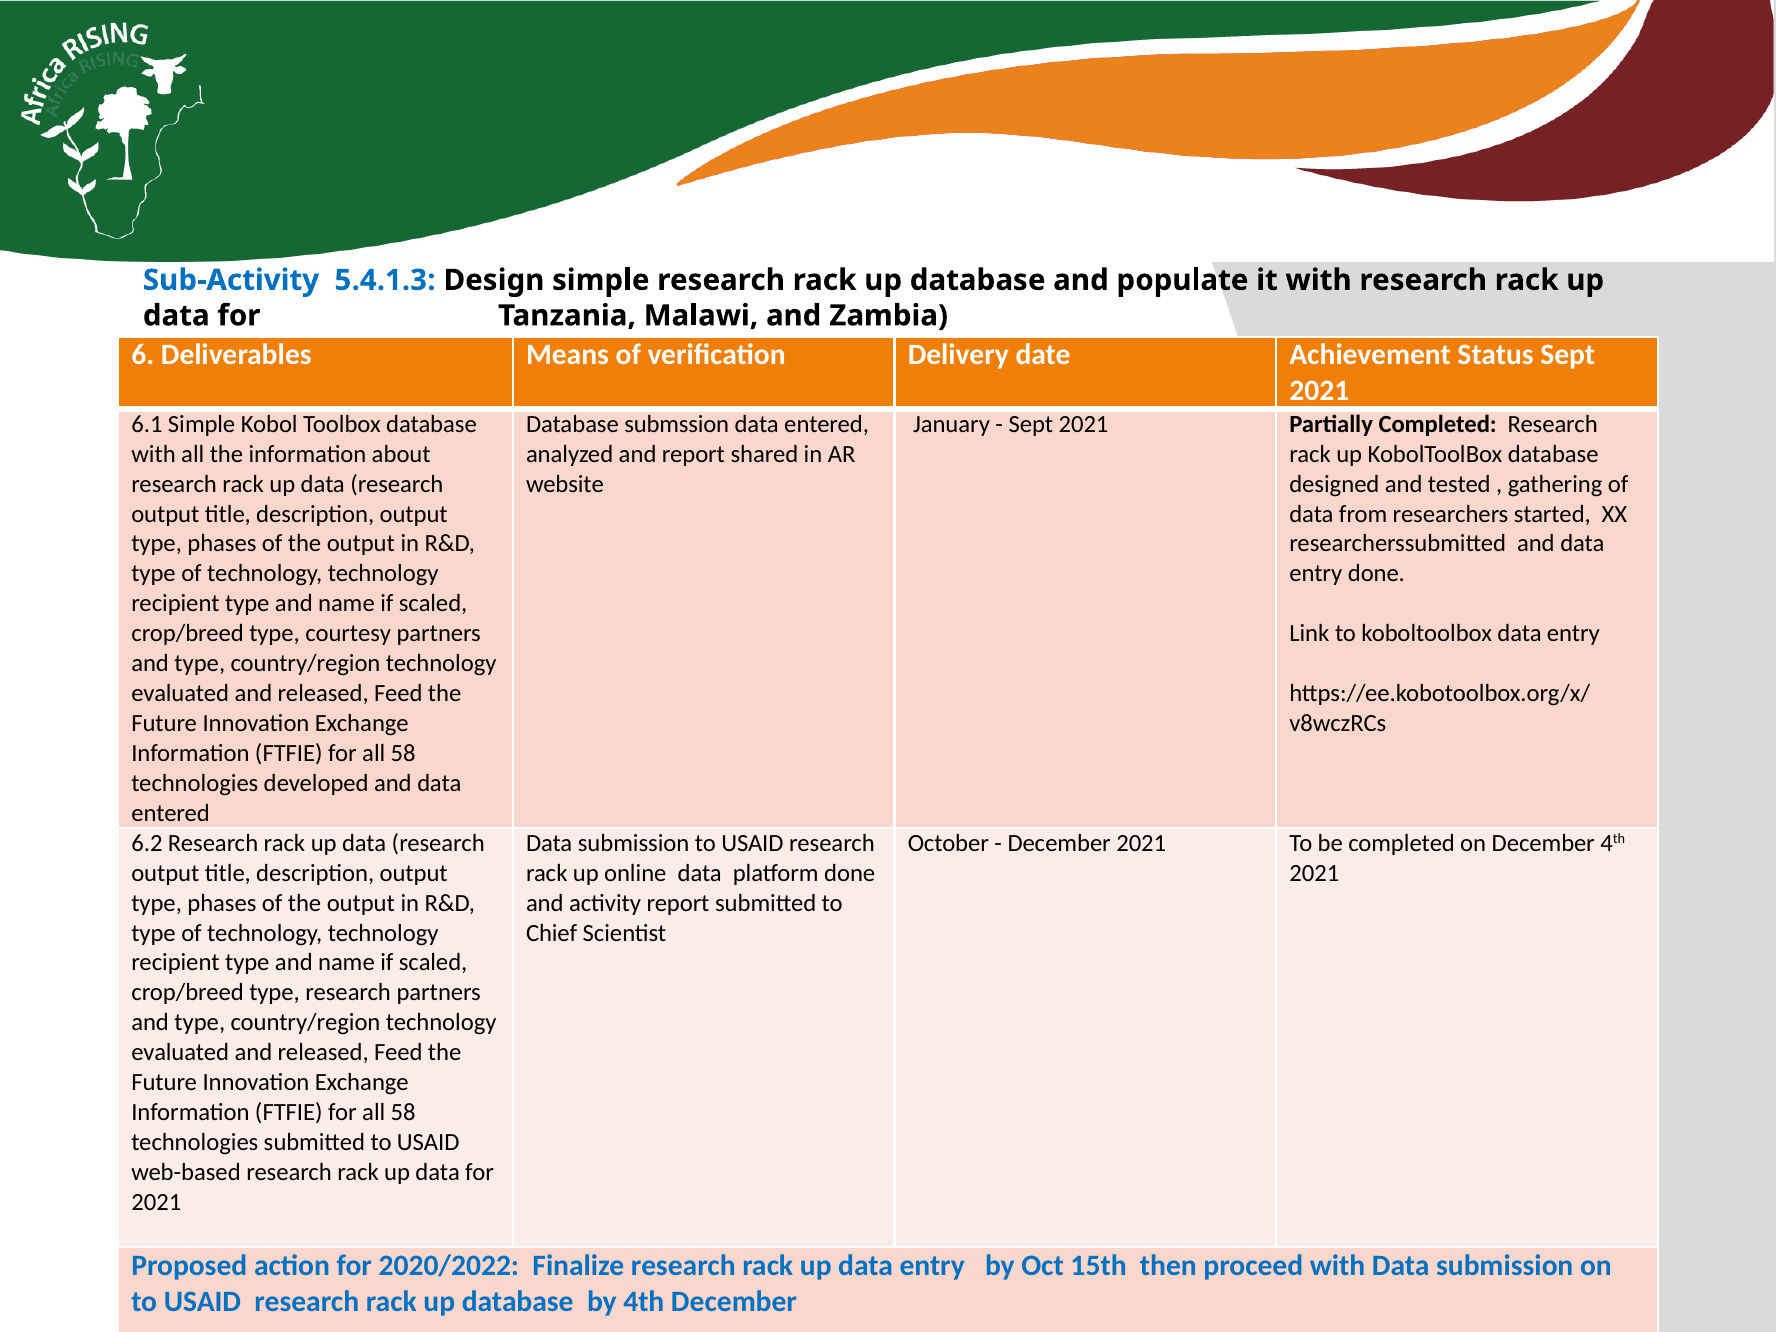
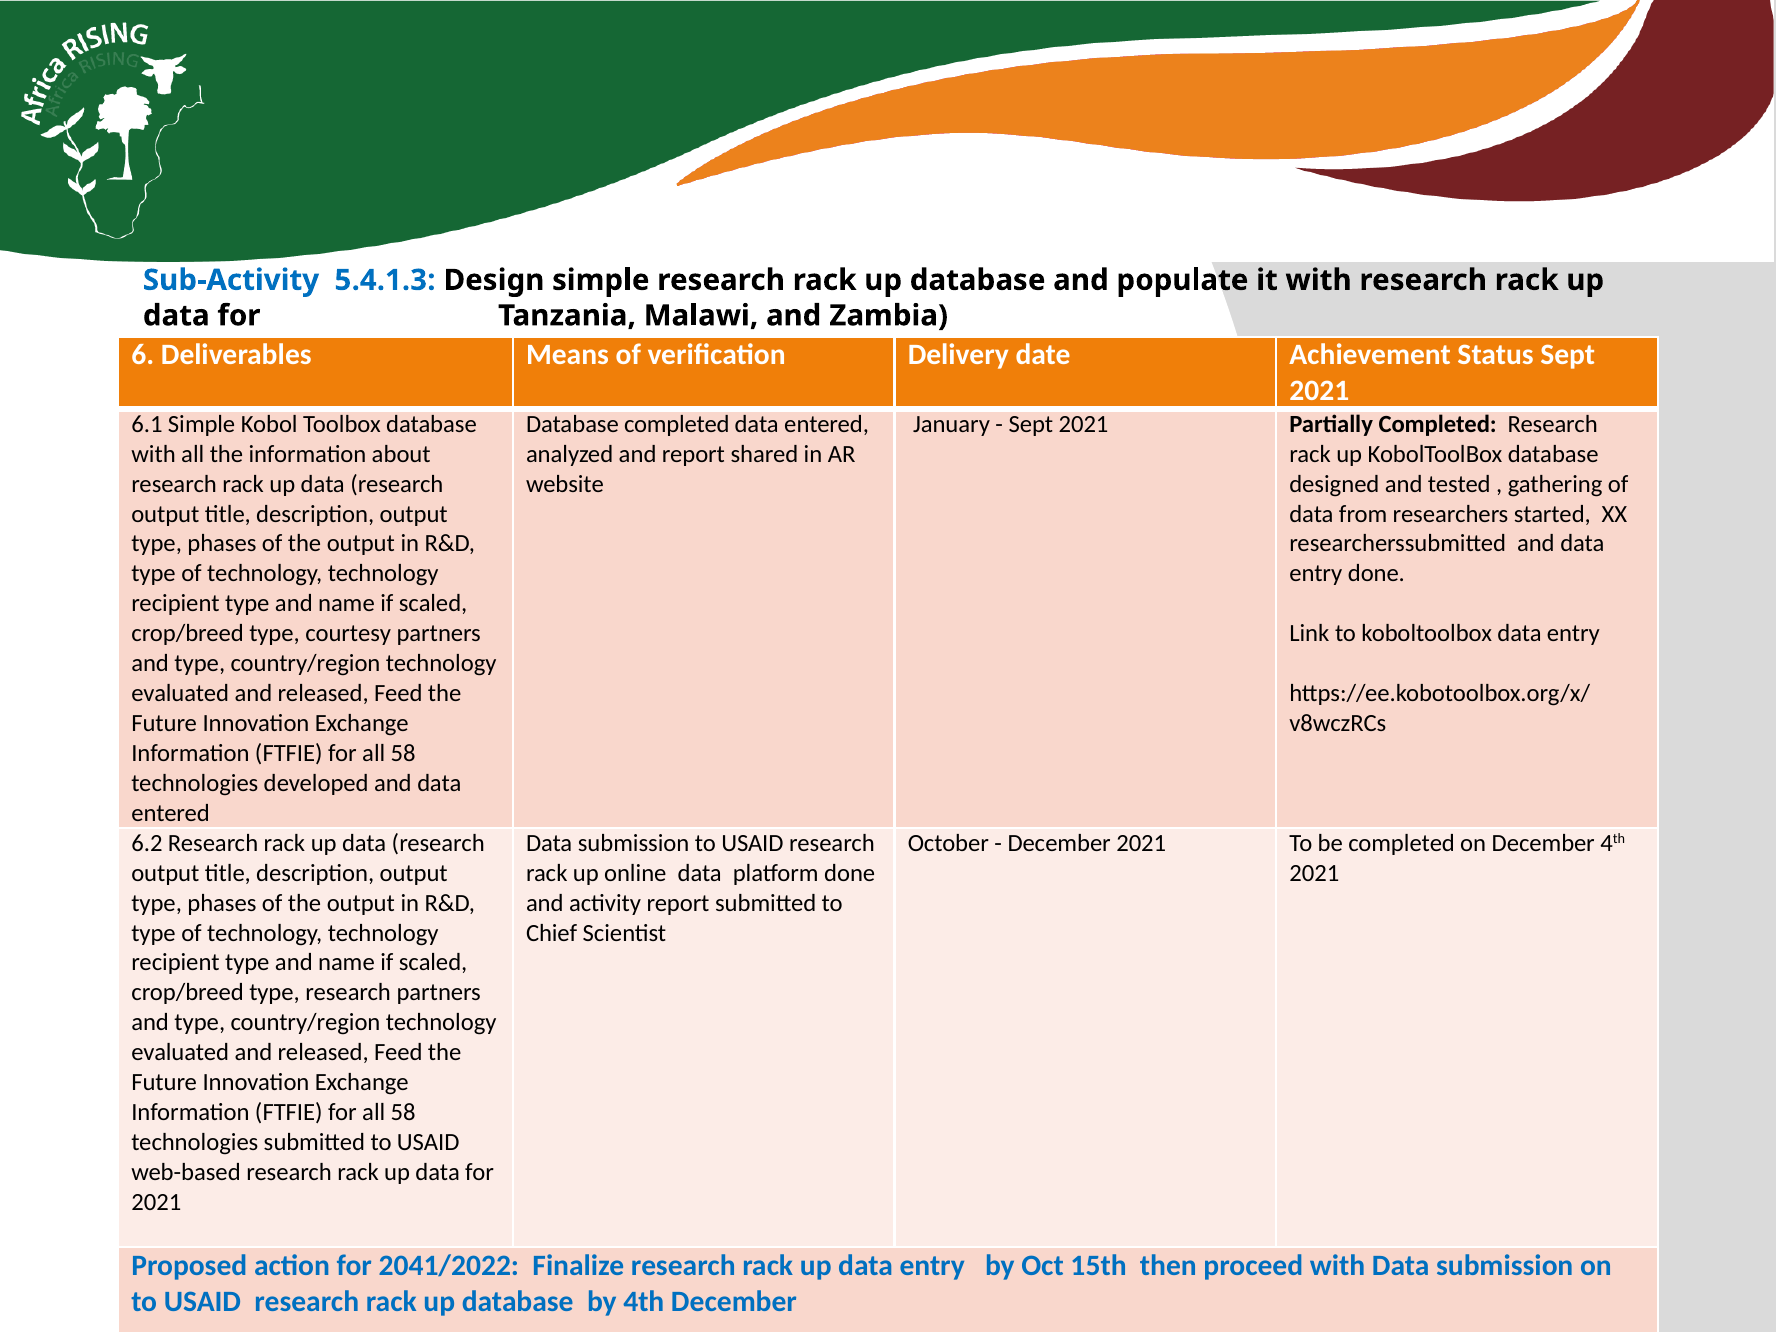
Database submssion: submssion -> completed
2020/2022: 2020/2022 -> 2041/2022
